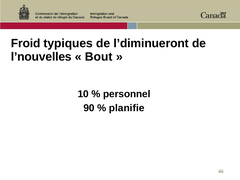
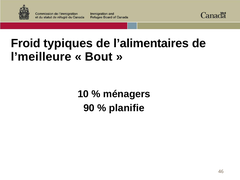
l’diminueront: l’diminueront -> l’alimentaires
l’nouvelles: l’nouvelles -> l’meilleure
personnel: personnel -> ménagers
